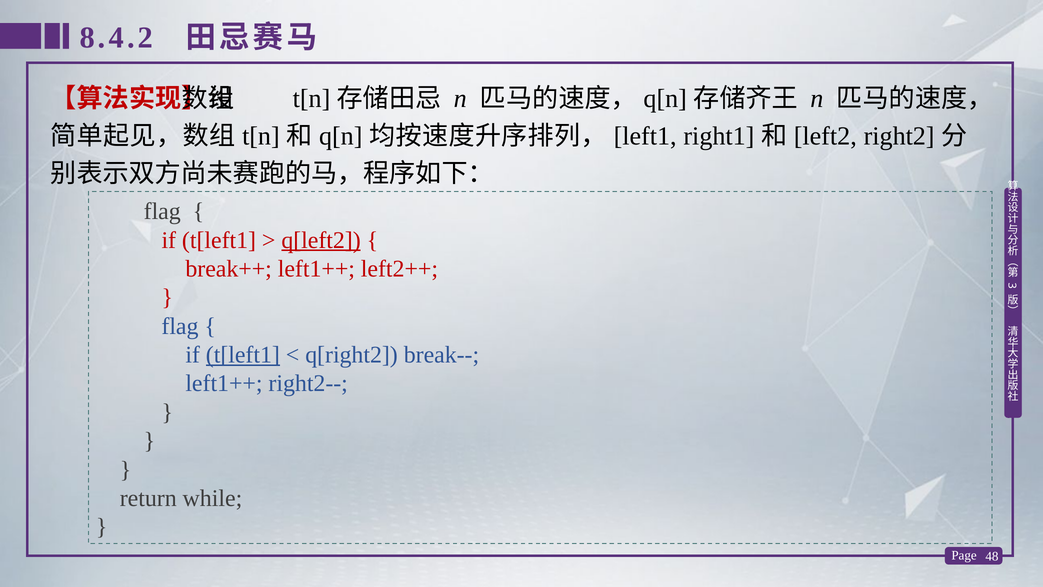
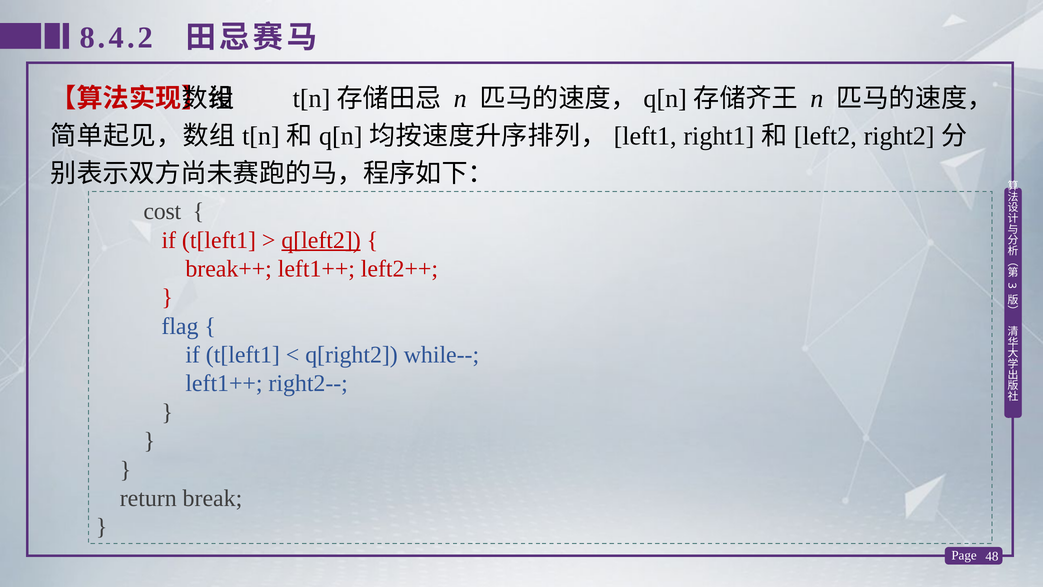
flag at (162, 211): flag -> cost
t[left1 at (243, 355) underline: present -> none
break--: break-- -> while--
while: while -> break
